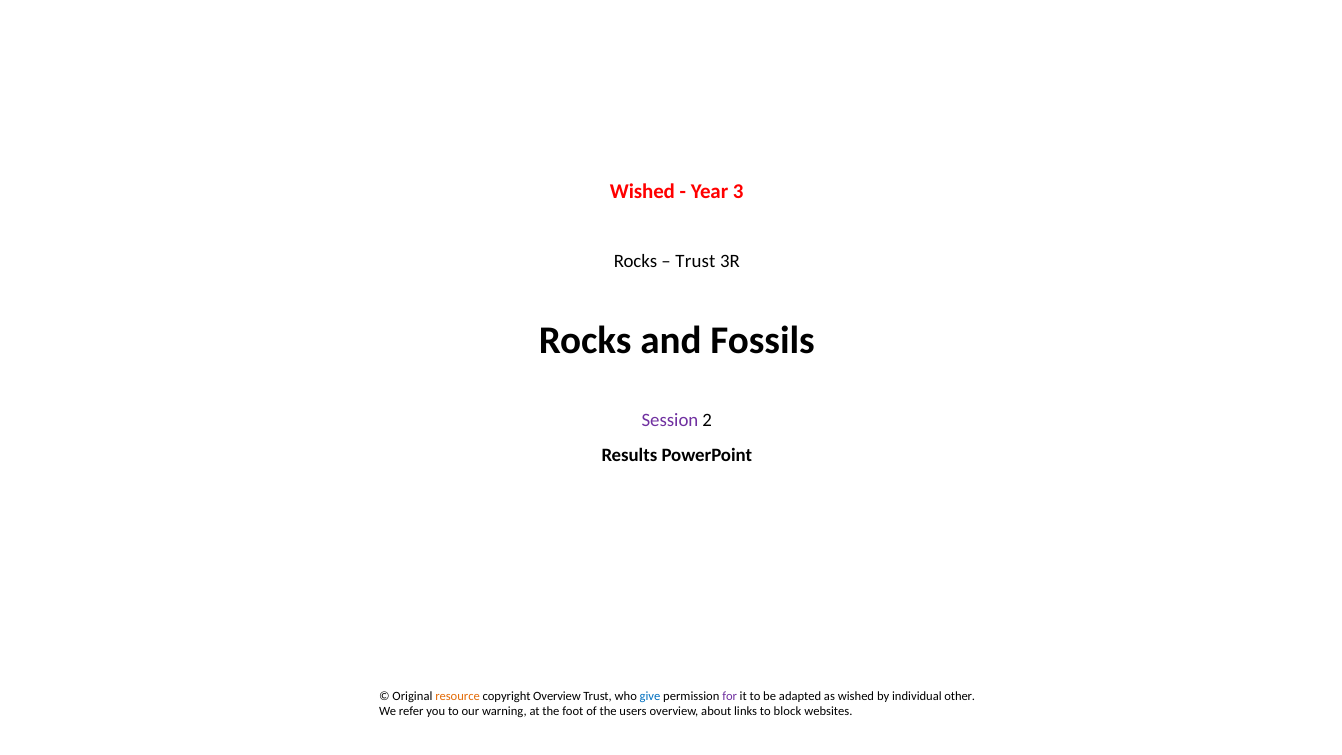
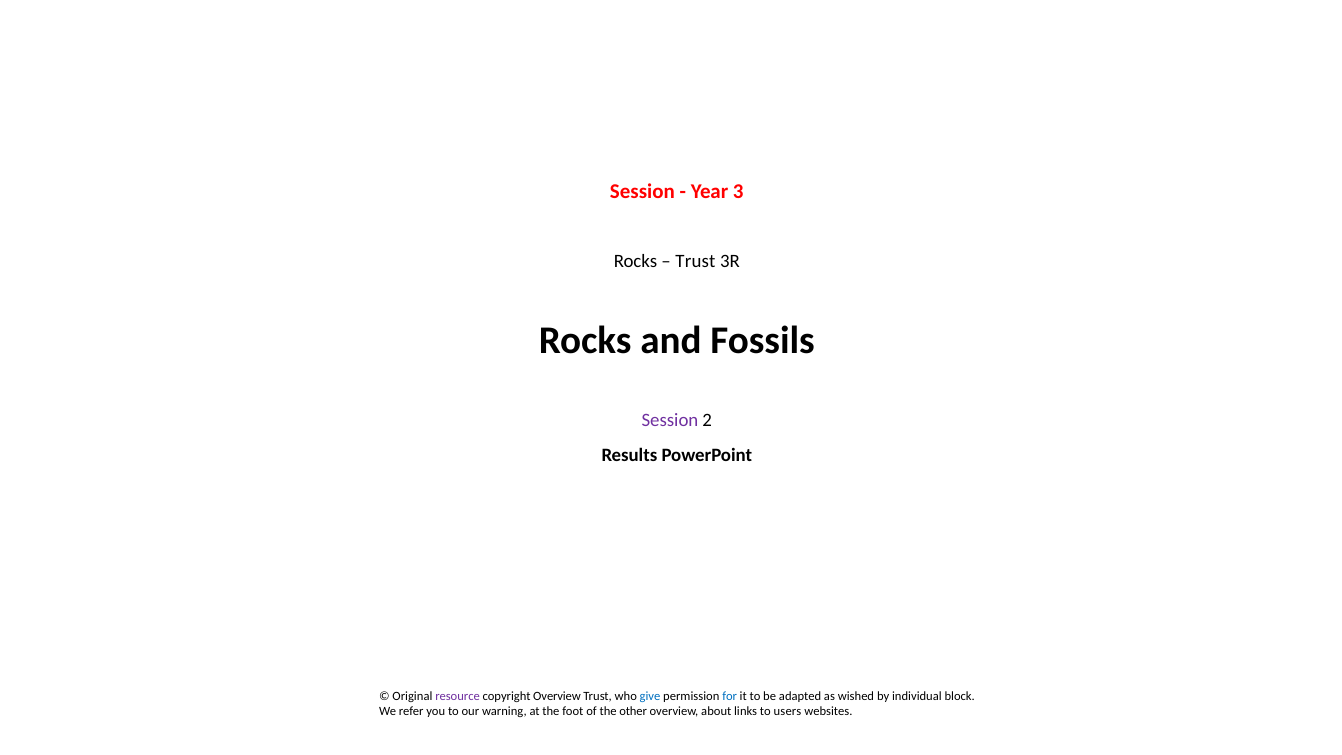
Wished at (642, 192): Wished -> Session
resource colour: orange -> purple
for colour: purple -> blue
other: other -> block
users: users -> other
block: block -> users
